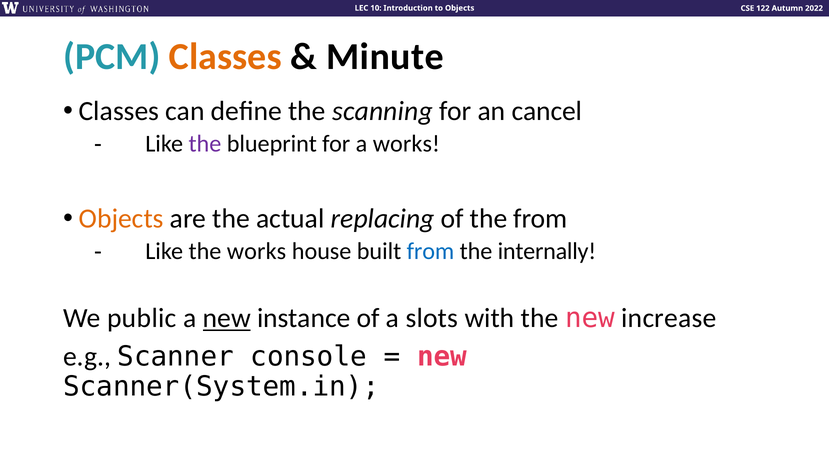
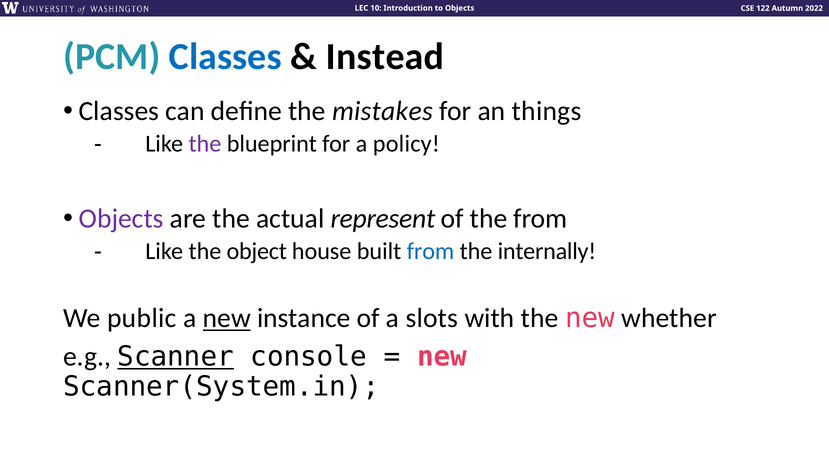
Classes at (225, 57) colour: orange -> blue
Minute: Minute -> Instead
scanning: scanning -> mistakes
cancel: cancel -> things
a works: works -> policy
Objects at (121, 219) colour: orange -> purple
replacing: replacing -> represent
the works: works -> object
increase: increase -> whether
Scanner underline: none -> present
